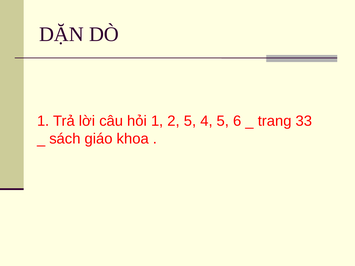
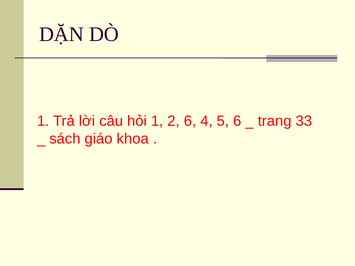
2 5: 5 -> 6
